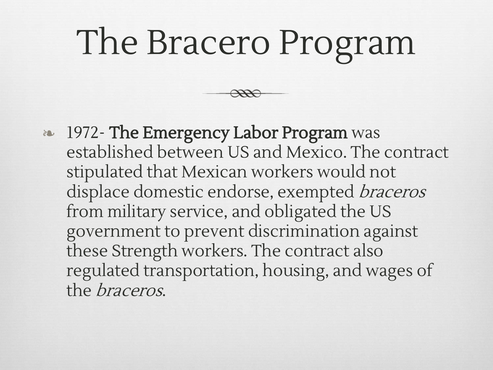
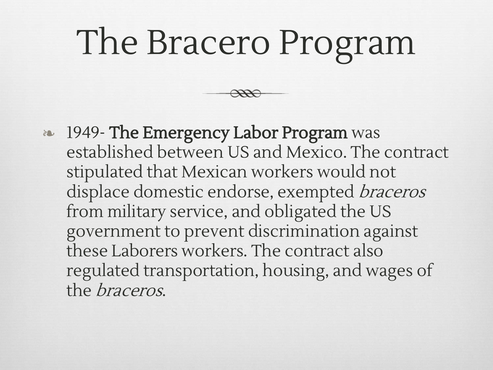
1972-: 1972- -> 1949-
Strength: Strength -> Laborers
